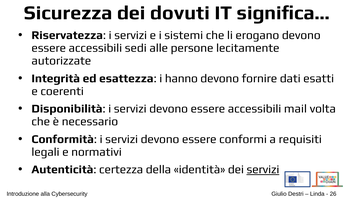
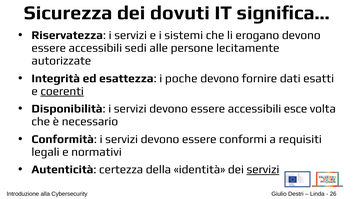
hanno: hanno -> poche
coerenti underline: none -> present
mail: mail -> esce
